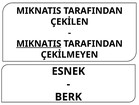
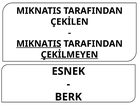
ÇEKİLMEYEN underline: none -> present
